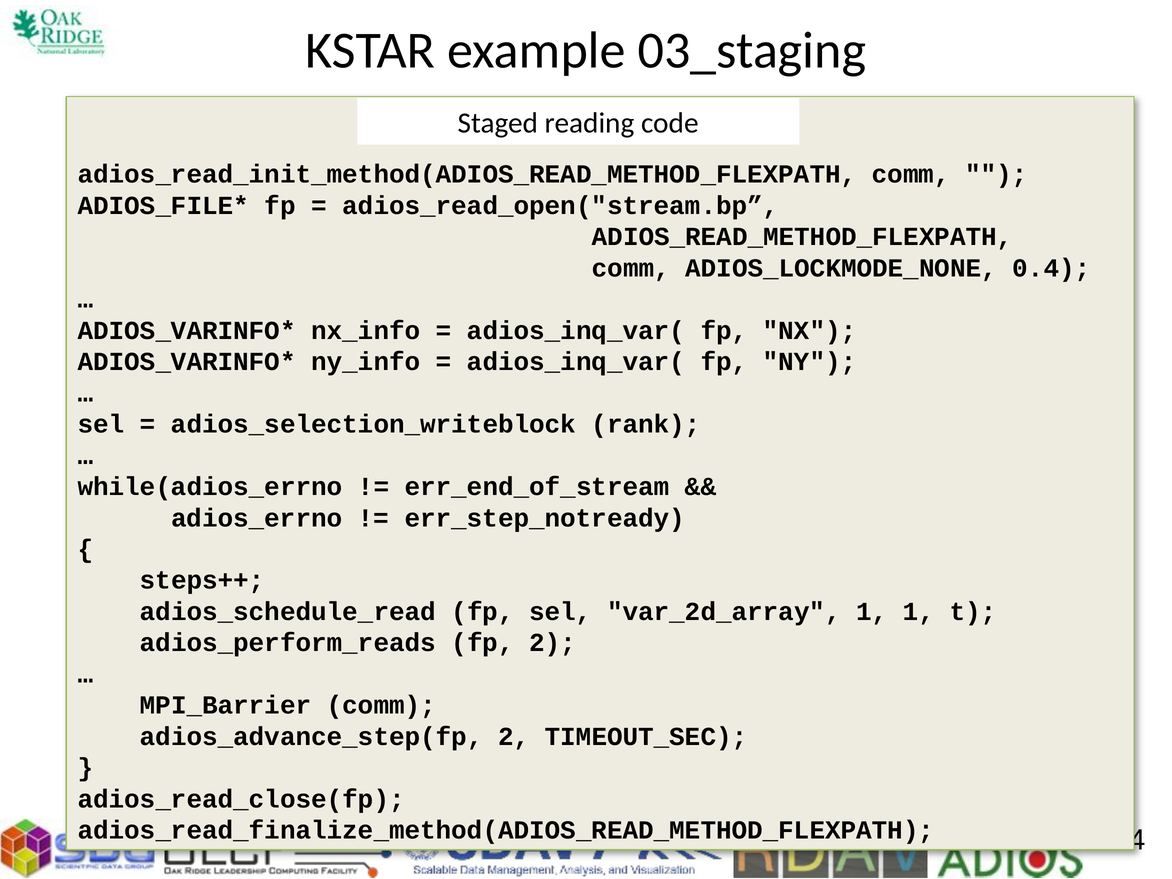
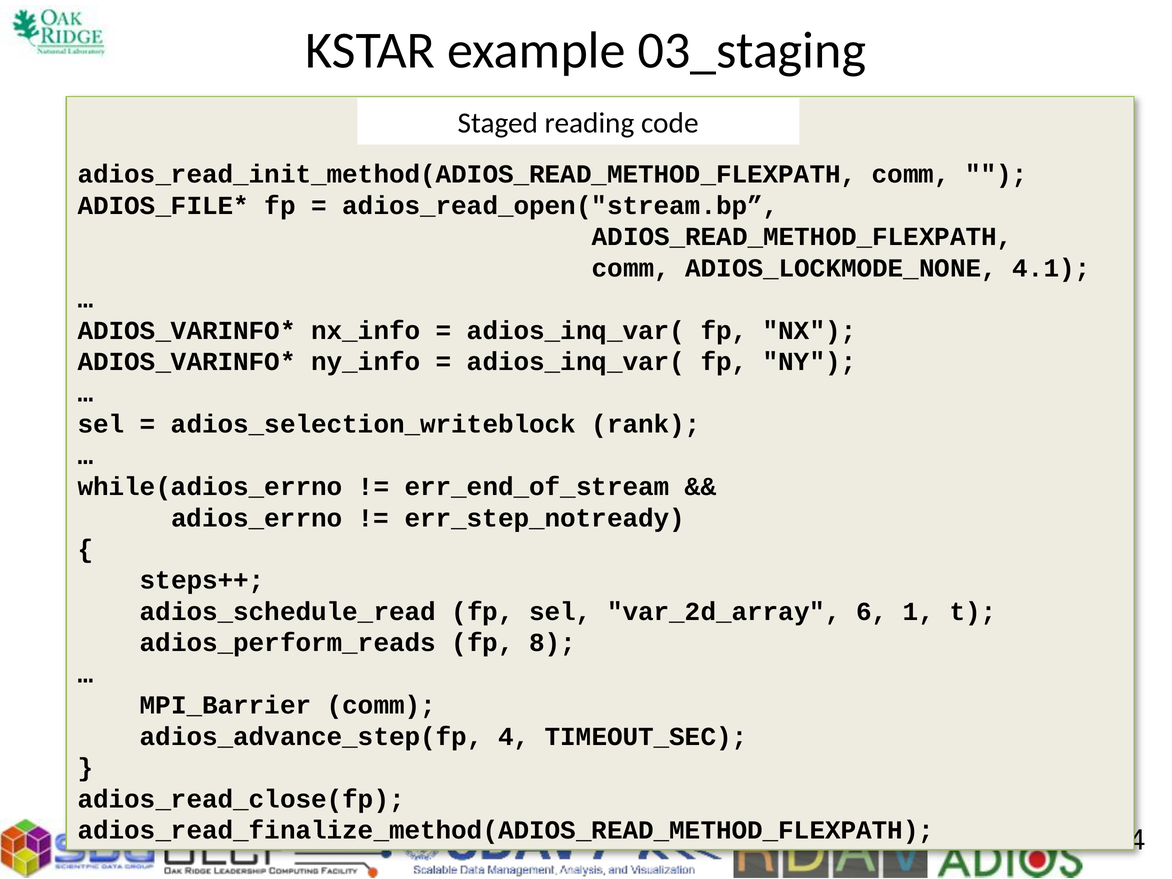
0.4: 0.4 -> 4.1
var_2d_array 1: 1 -> 6
fp 2: 2 -> 8
adios_advance_step(fp 2: 2 -> 4
